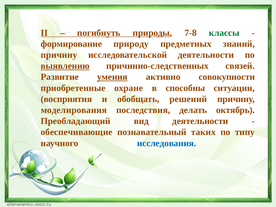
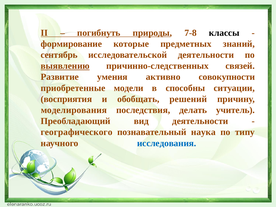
классы colour: green -> black
природу: природу -> которые
причину at (59, 55): причину -> сентябрь
умения underline: present -> none
охране: охране -> модели
октябрь: октябрь -> учитель
обеспечивающие: обеспечивающие -> географического
таких: таких -> наука
